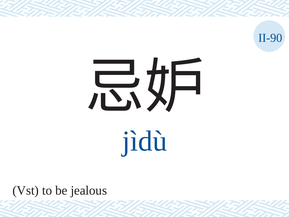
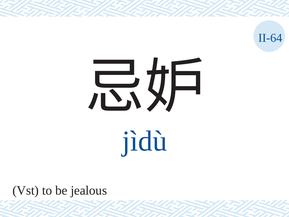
II-90: II-90 -> II-64
